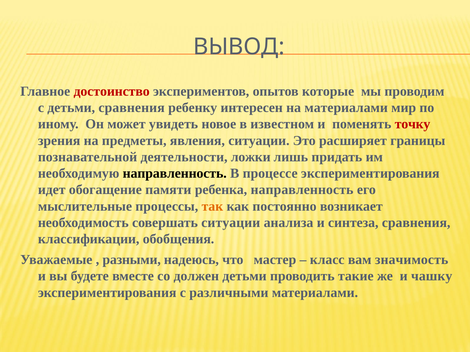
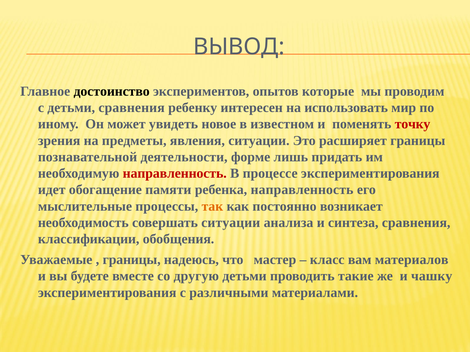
достоинство colour: red -> black
на материалами: материалами -> использовать
ложки: ложки -> форме
направленность at (175, 174) colour: black -> red
разными at (132, 260): разными -> границы
значимость: значимость -> материалов
должен: должен -> другую
